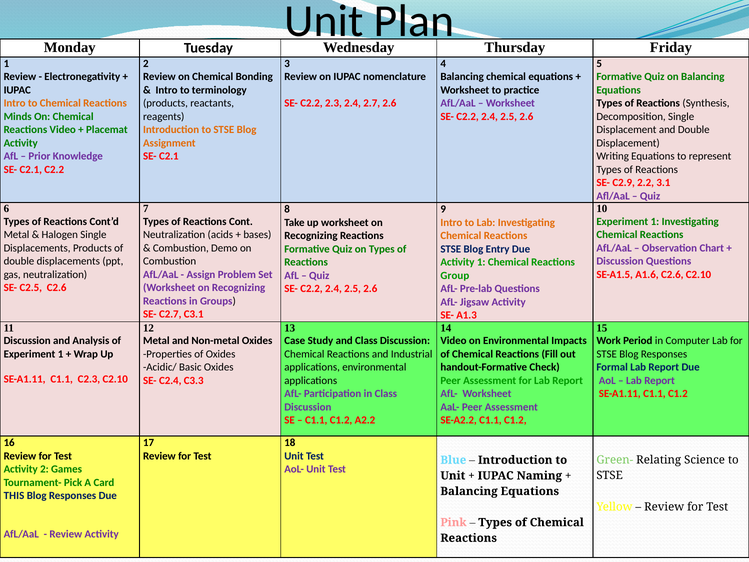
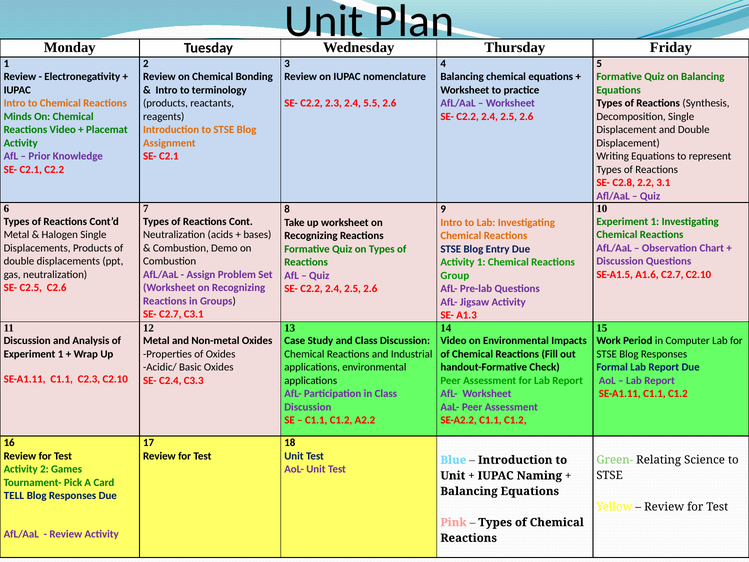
2.7: 2.7 -> 5.5
C2.9: C2.9 -> C2.8
A1.6 C2.6: C2.6 -> C2.7
THIS: THIS -> TELL
